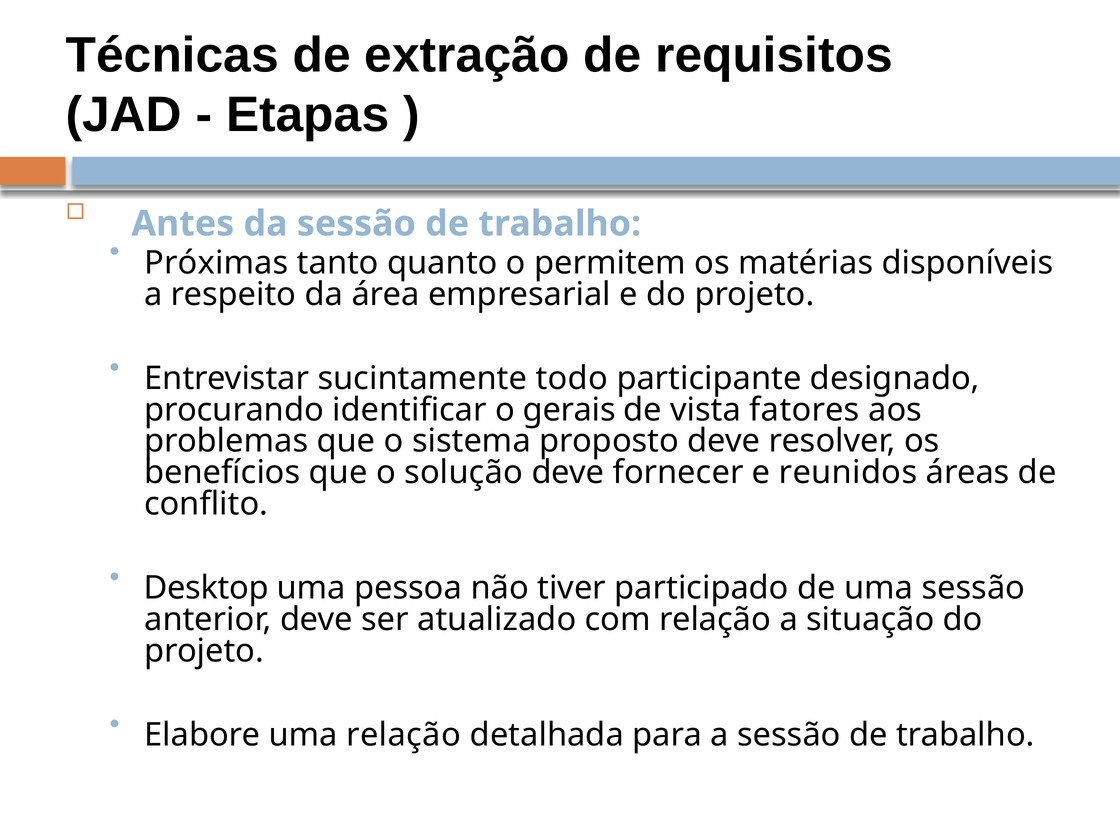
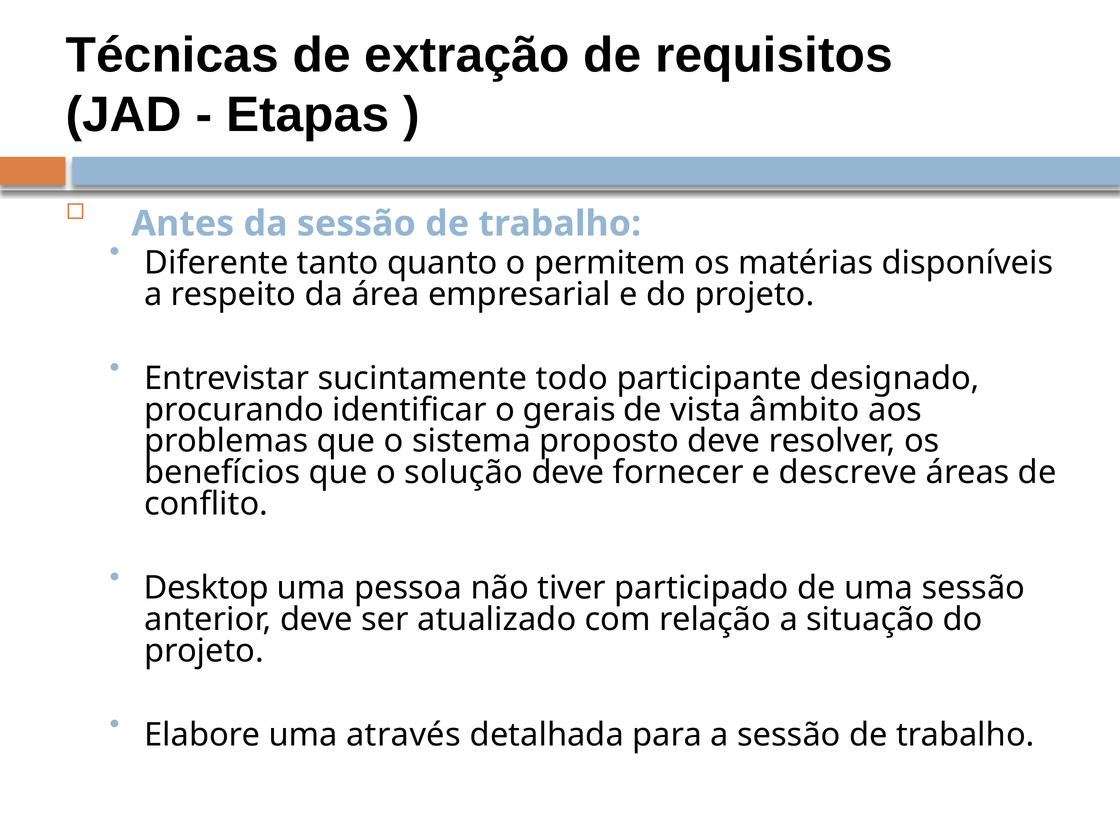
Próximas: Próximas -> Diferente
fatores: fatores -> âmbito
reunidos: reunidos -> descreve
uma relação: relação -> através
